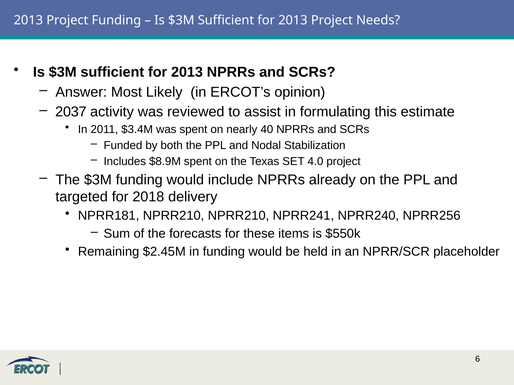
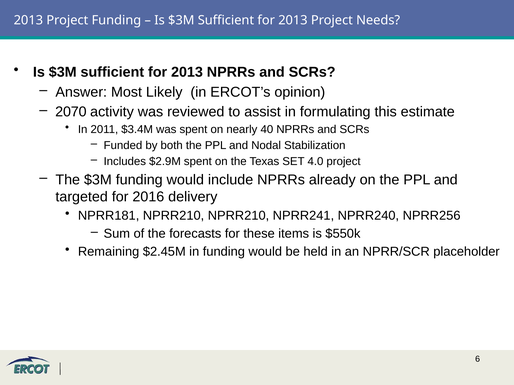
2037: 2037 -> 2070
$8.9M: $8.9M -> $2.9M
2018: 2018 -> 2016
